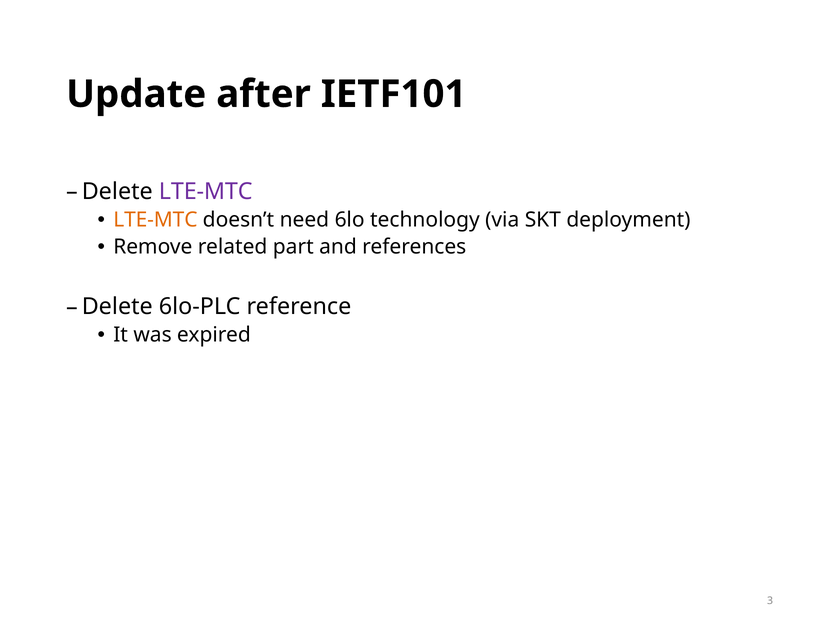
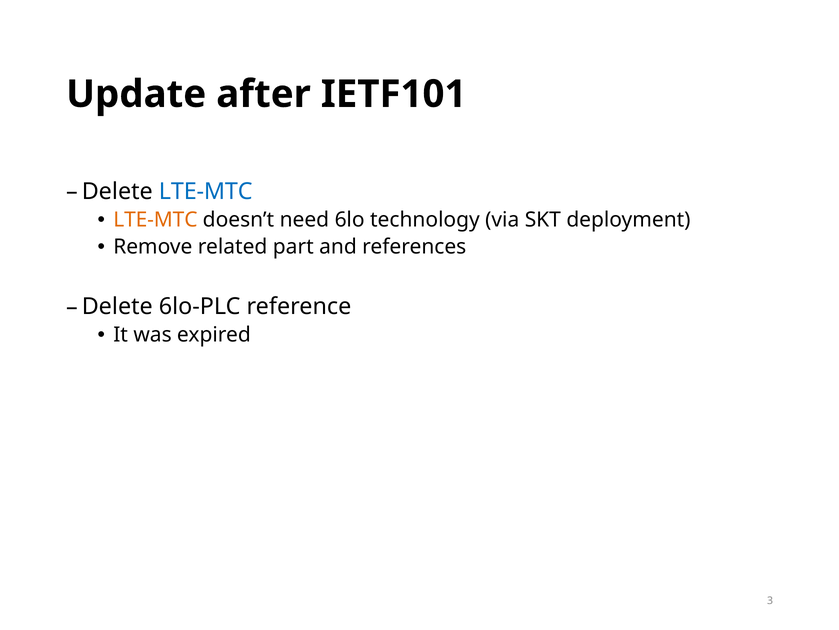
LTE-MTC at (206, 191) colour: purple -> blue
